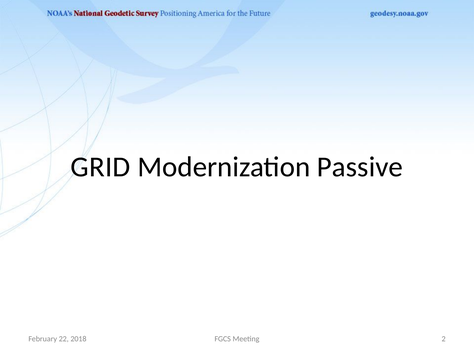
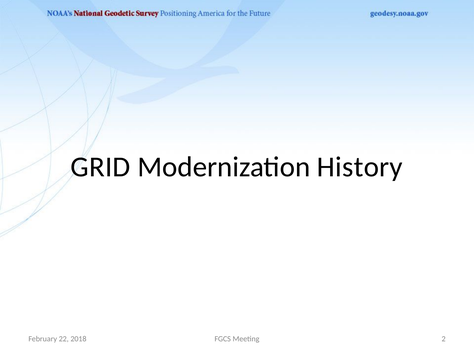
Passive: Passive -> History
